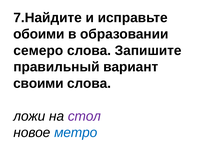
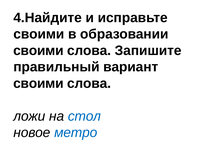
7.Найдите: 7.Найдите -> 4.Найдите
обоими at (39, 34): обоими -> своими
семеро at (38, 50): семеро -> своими
стол colour: purple -> blue
